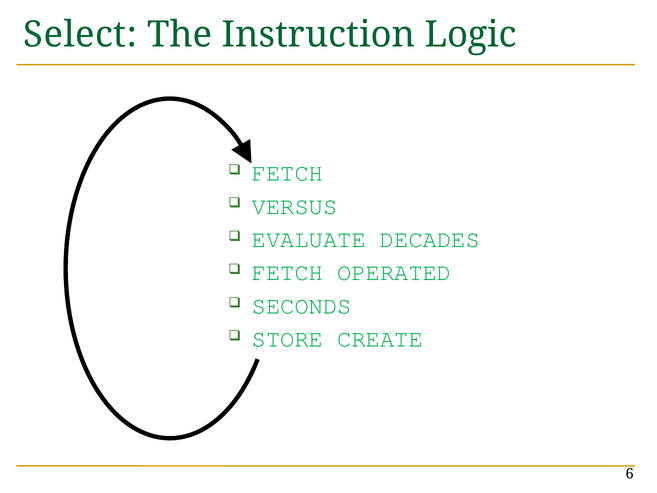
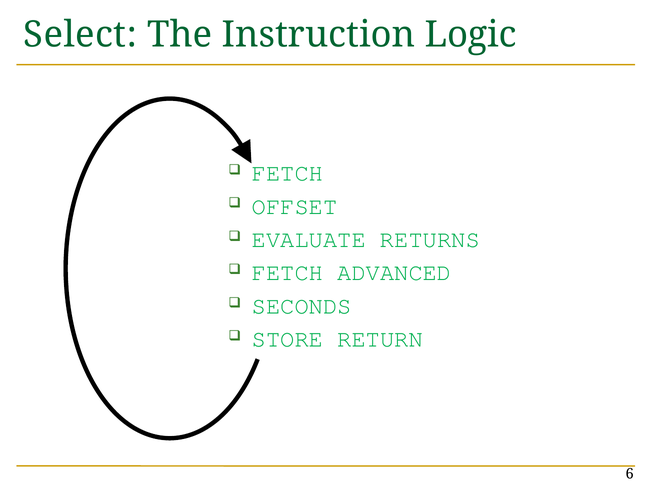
VERSUS: VERSUS -> OFFSET
DECADES: DECADES -> RETURNS
OPERATED: OPERATED -> ADVANCED
CREATE: CREATE -> RETURN
